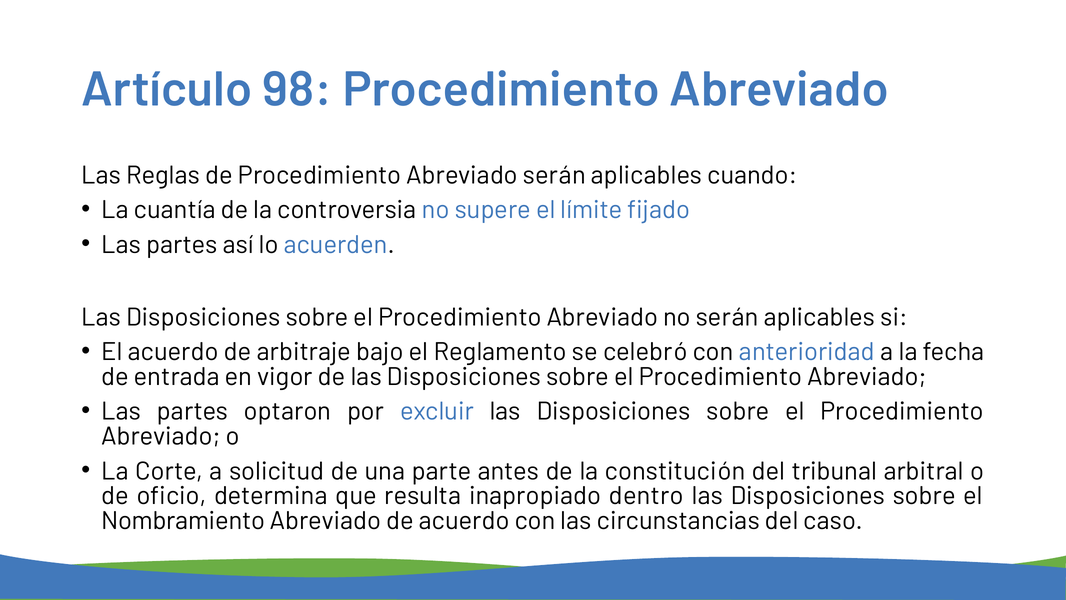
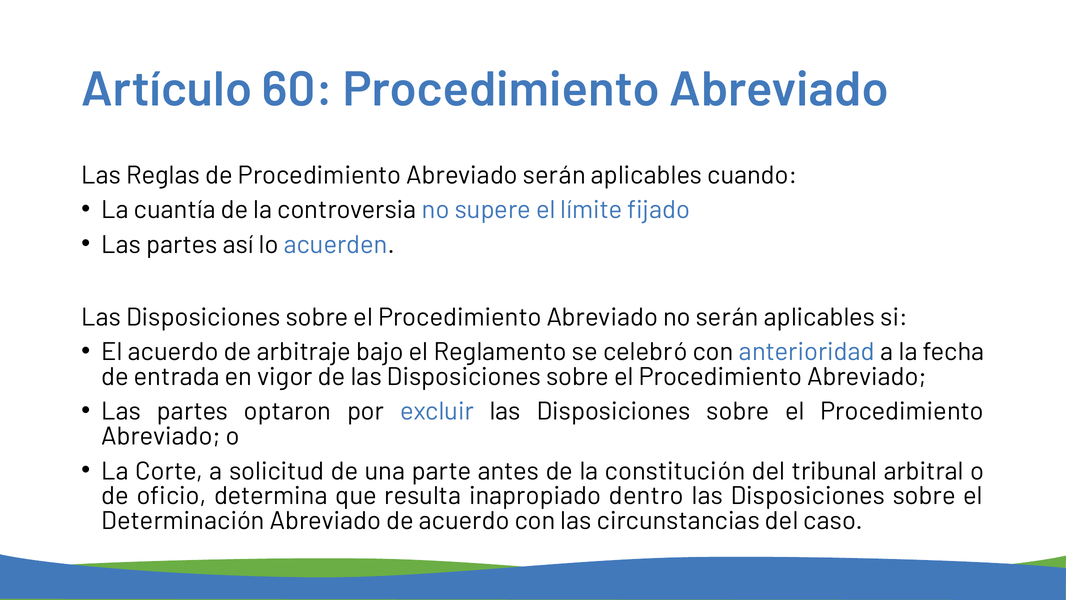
98: 98 -> 60
Nombramiento: Nombramiento -> Determinación
